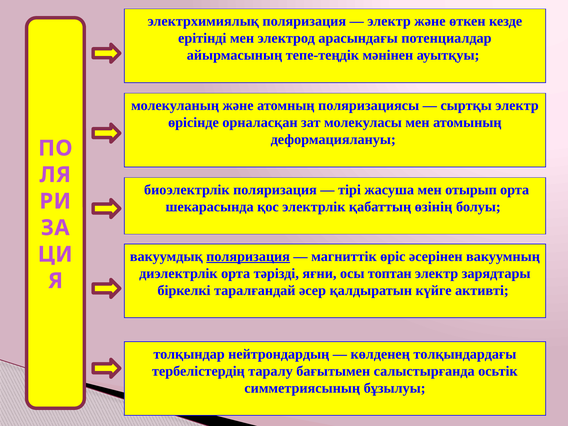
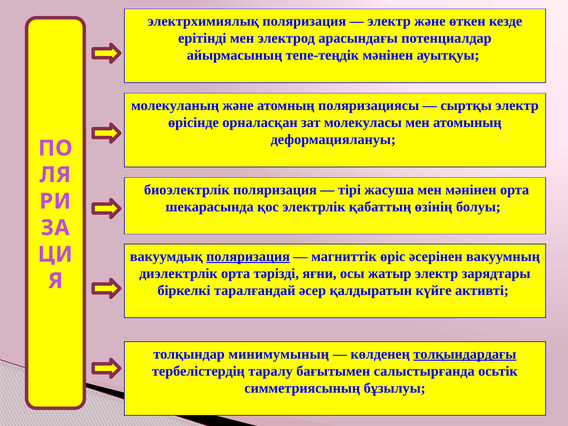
мен отырып: отырып -> мәнінен
топтан: топтан -> жатыр
нейтрондардың: нейтрондардың -> минимумының
толқындардағы underline: none -> present
